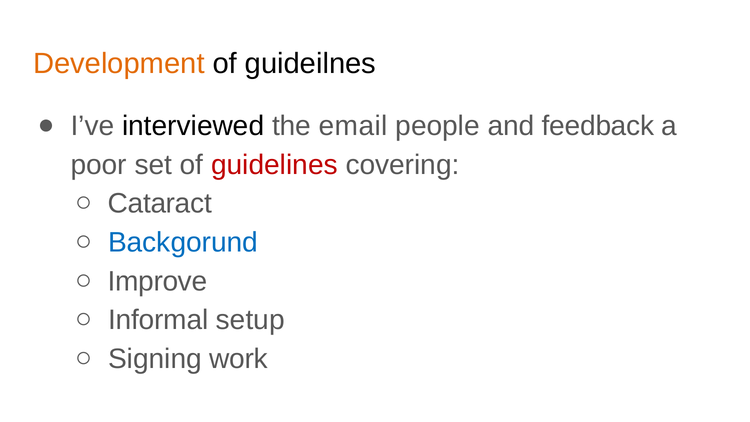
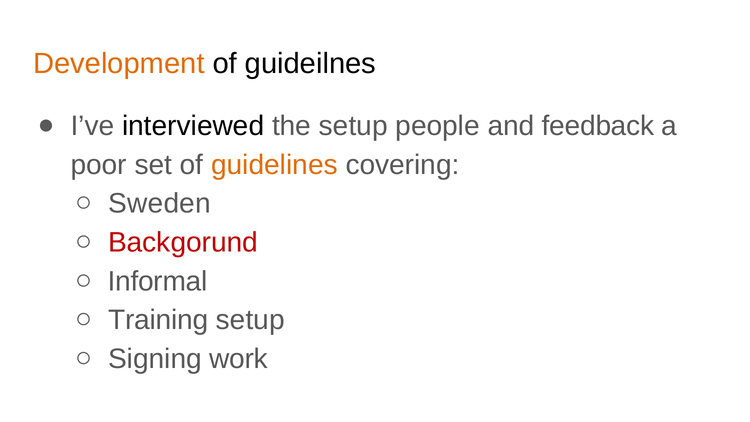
the email: email -> setup
guidelines colour: red -> orange
Cataract: Cataract -> Sweden
Backgorund colour: blue -> red
Improve: Improve -> Informal
Informal: Informal -> Training
